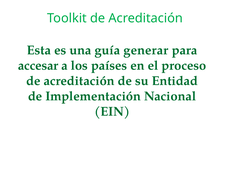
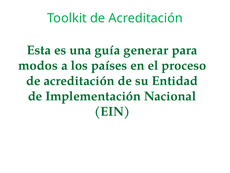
accesar: accesar -> modos
